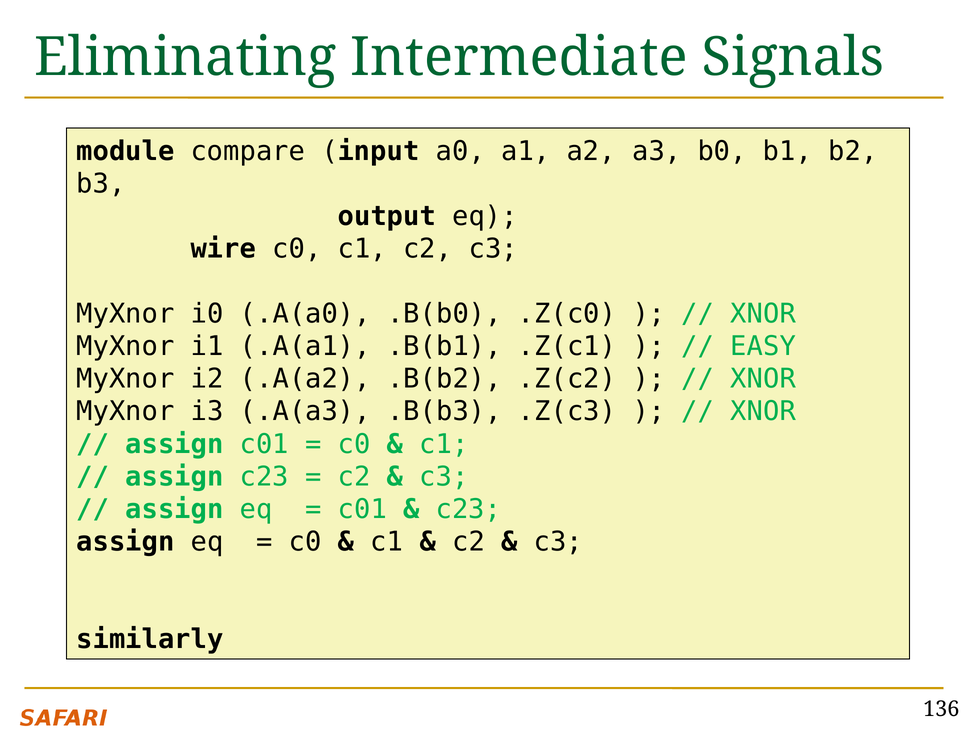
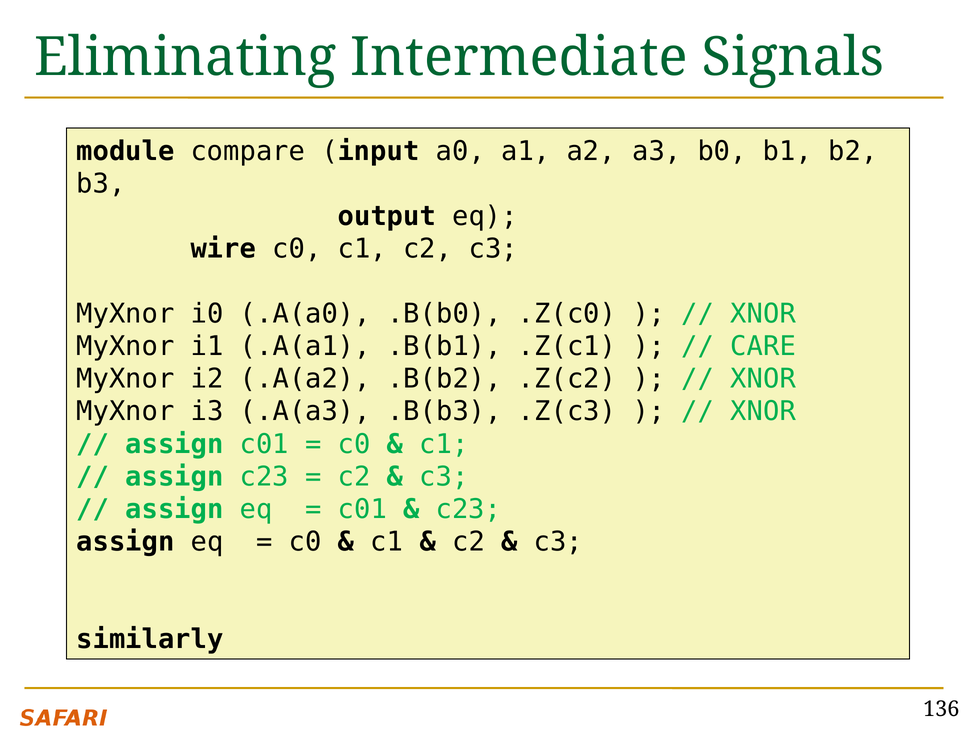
EASY: EASY -> CARE
